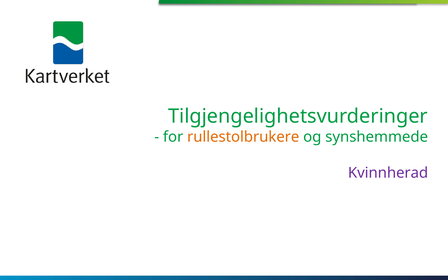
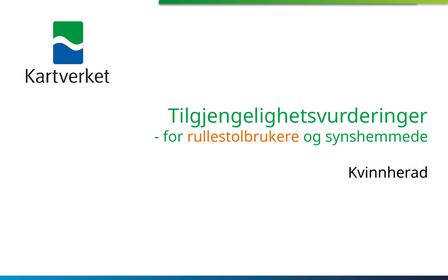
Kvinnherad colour: purple -> black
